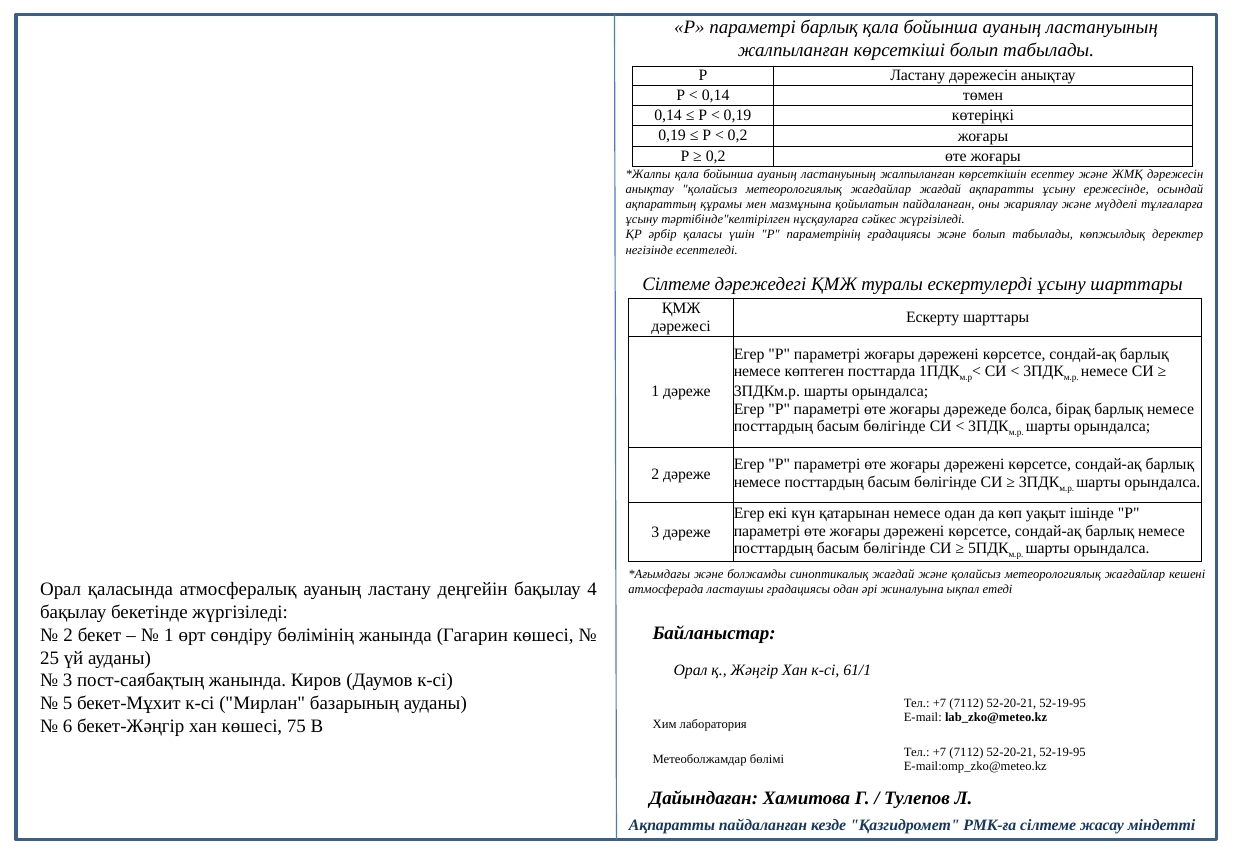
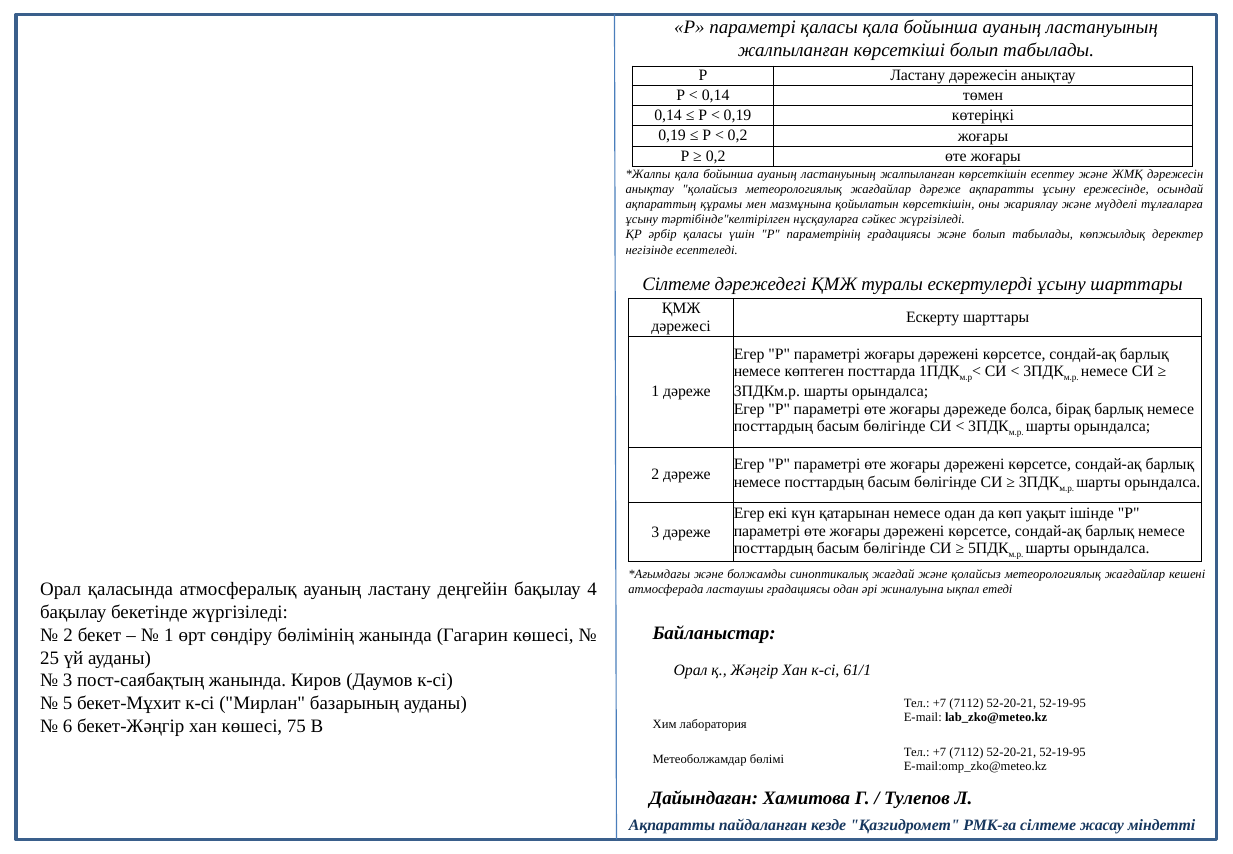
параметрі барлық: барлық -> қаласы
жағдайлар жағдай: жағдай -> дәреже
қойылатын пайдаланған: пайдаланған -> көрсеткішін
